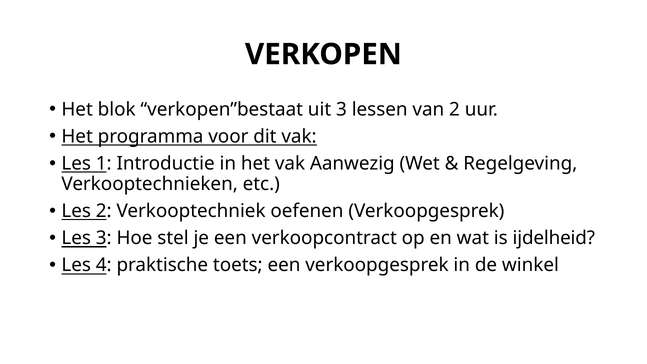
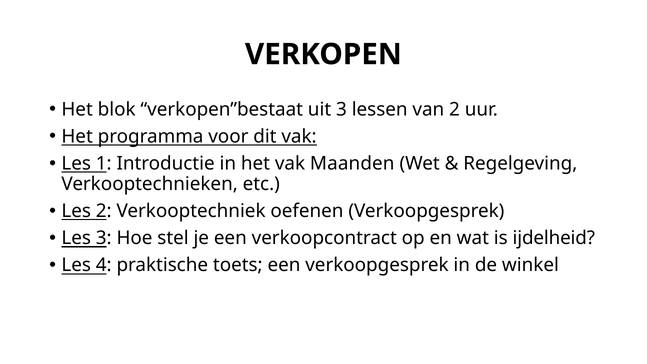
Aanwezig: Aanwezig -> Maanden
